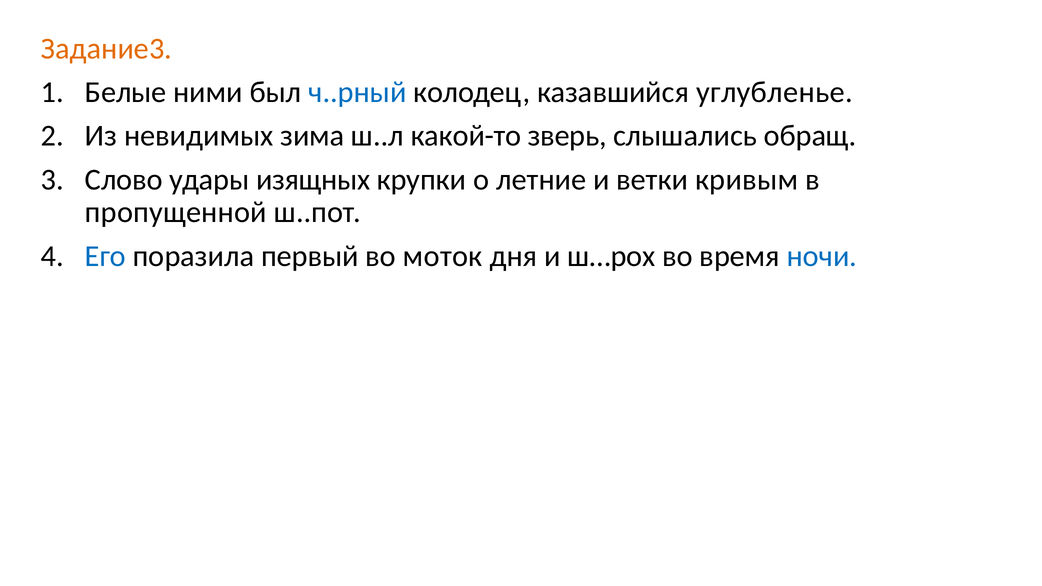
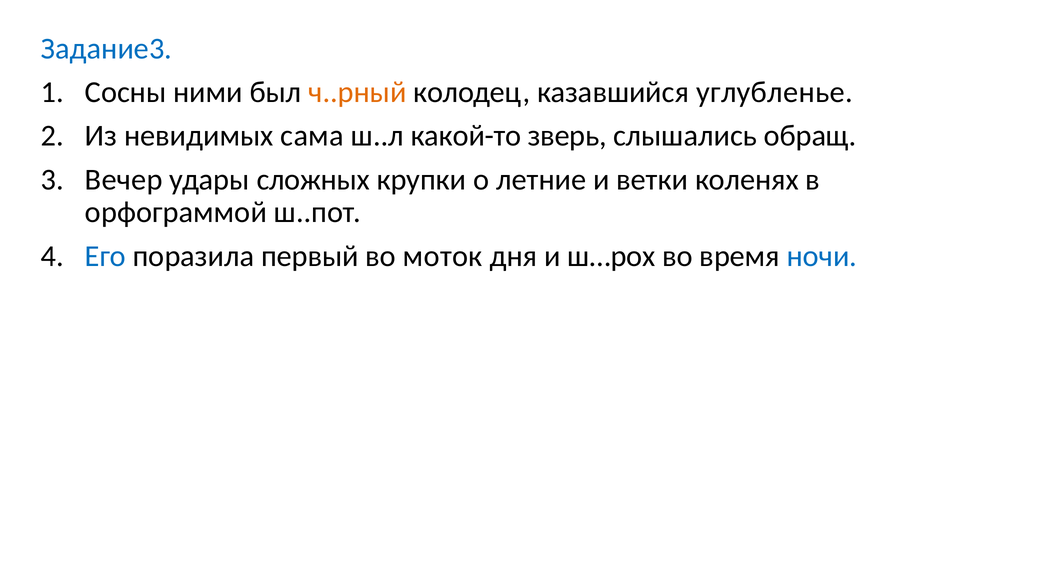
Задание3 colour: orange -> blue
Белые: Белые -> Сосны
ч..рный colour: blue -> orange
зима: зима -> сама
Слово: Слово -> Вечер
изящных: изящных -> сложных
кривым: кривым -> коленях
пропущенной: пропущенной -> орфограммой
